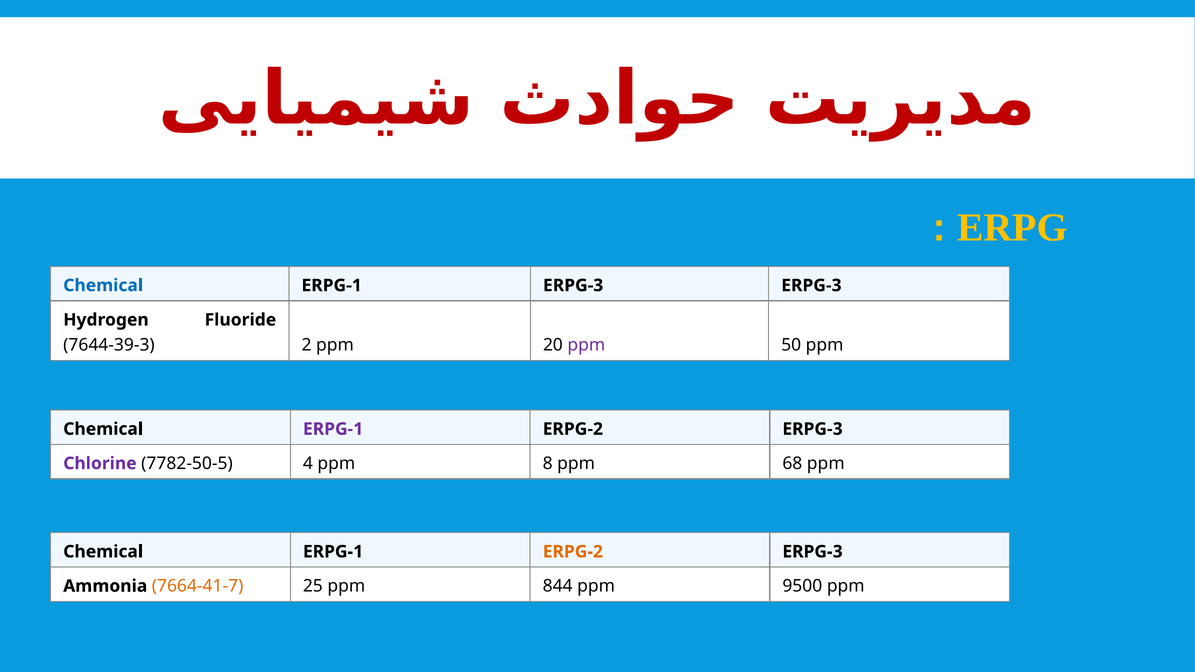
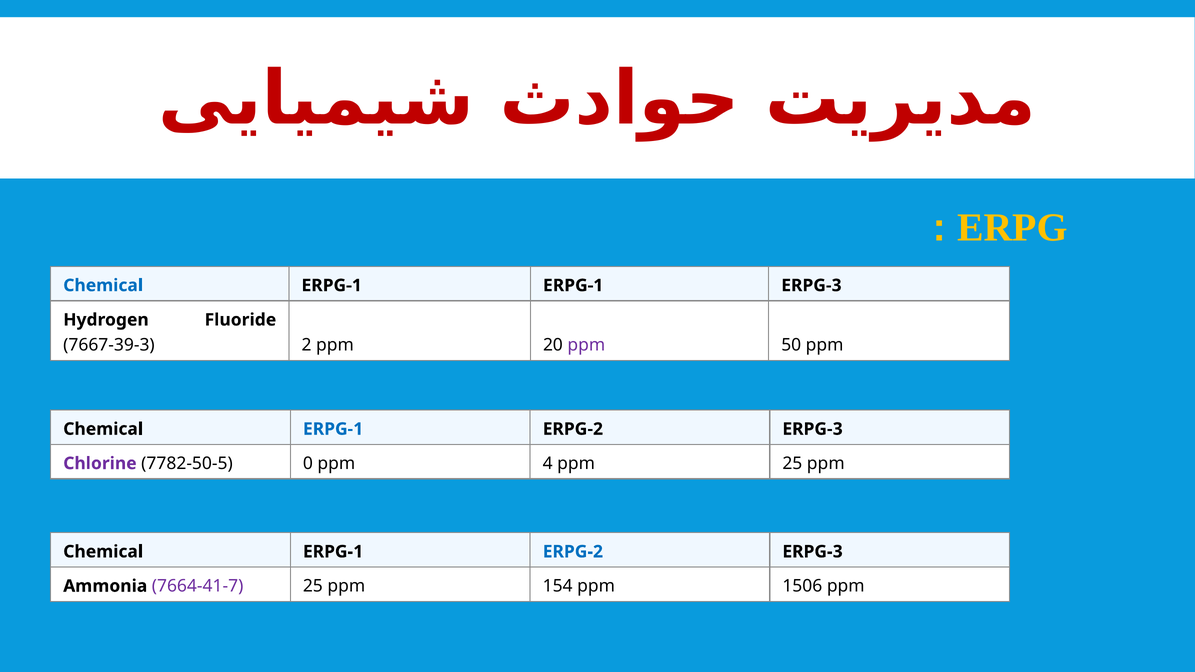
ERPG-1 ERPG-3: ERPG-3 -> ERPG-1
7644-39-3: 7644-39-3 -> 7667-39-3
ERPG-1 at (333, 429) colour: purple -> blue
4: 4 -> 0
8: 8 -> 4
ppm 68: 68 -> 25
ERPG-2 at (573, 552) colour: orange -> blue
7664-41-7 colour: orange -> purple
844: 844 -> 154
9500: 9500 -> 1506
